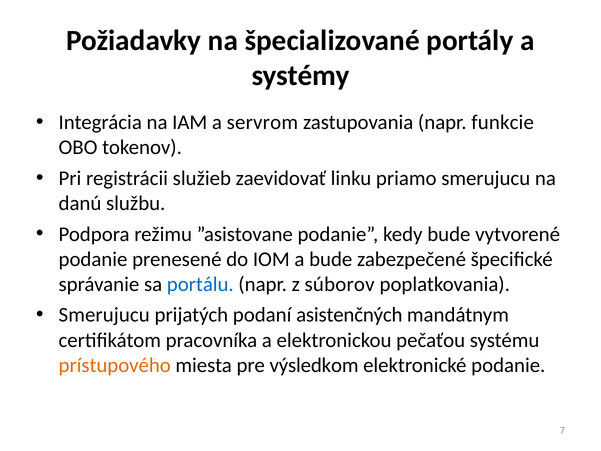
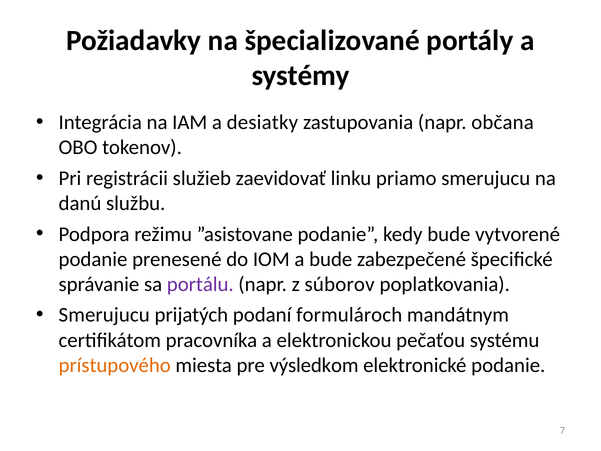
servrom: servrom -> desiatky
funkcie: funkcie -> občana
portálu colour: blue -> purple
asistenčných: asistenčných -> formulároch
